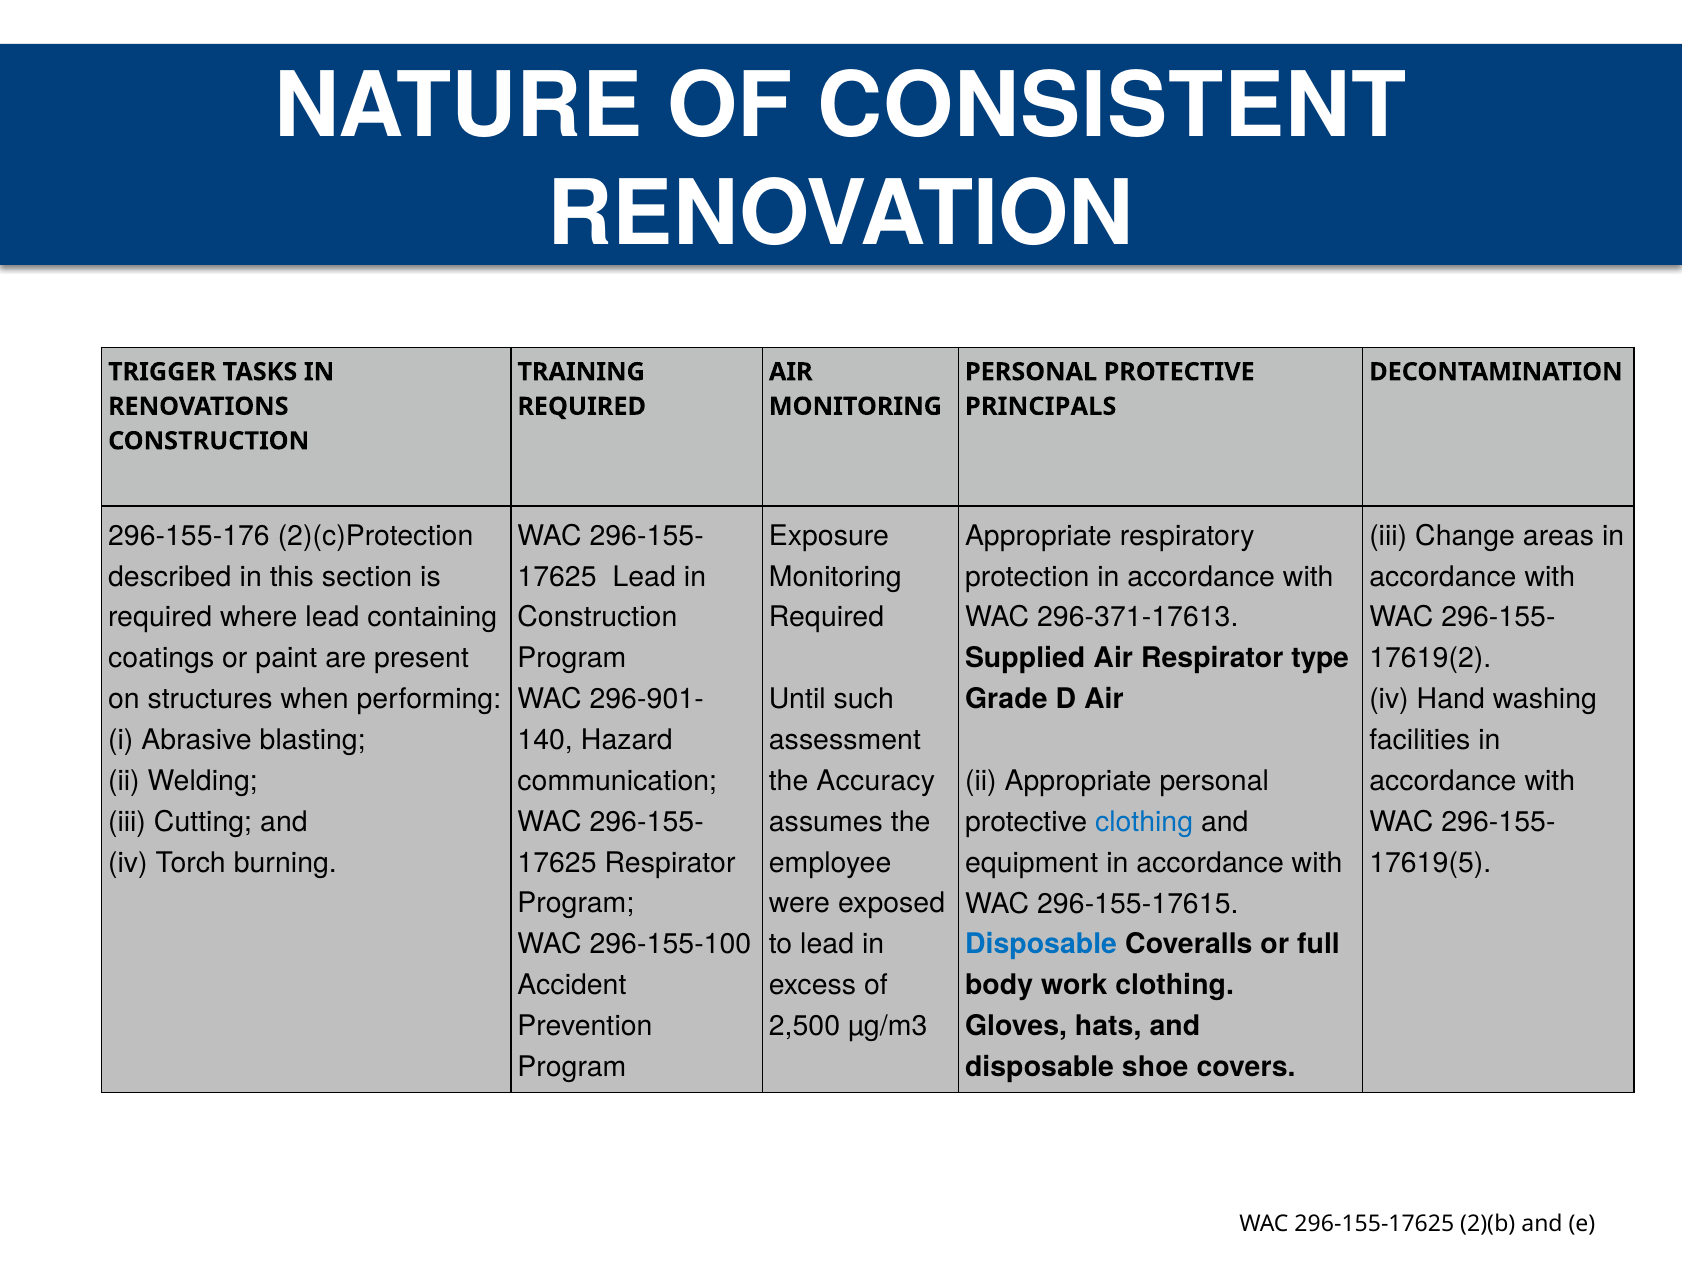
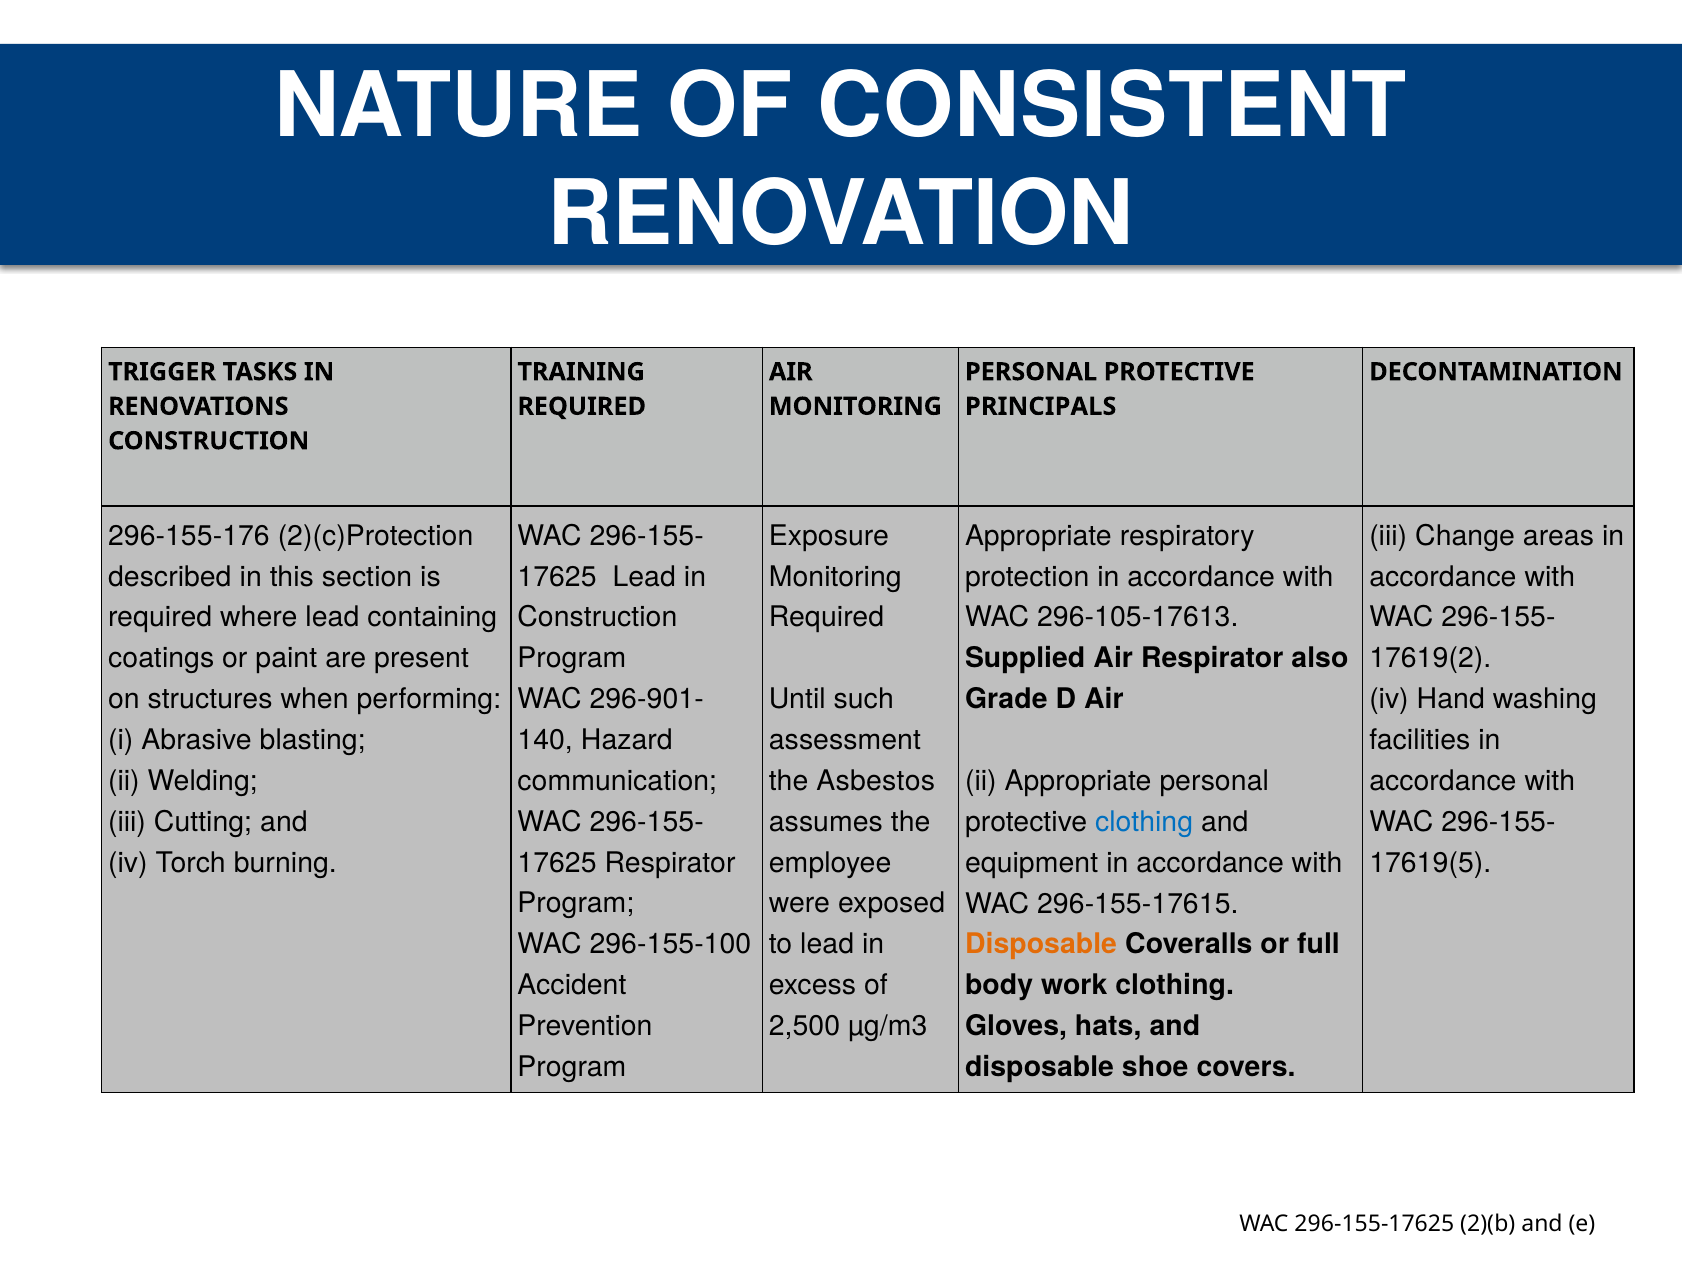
296-371-17613: 296-371-17613 -> 296-105-17613
type: type -> also
Accuracy: Accuracy -> Asbestos
Disposable at (1041, 944) colour: blue -> orange
